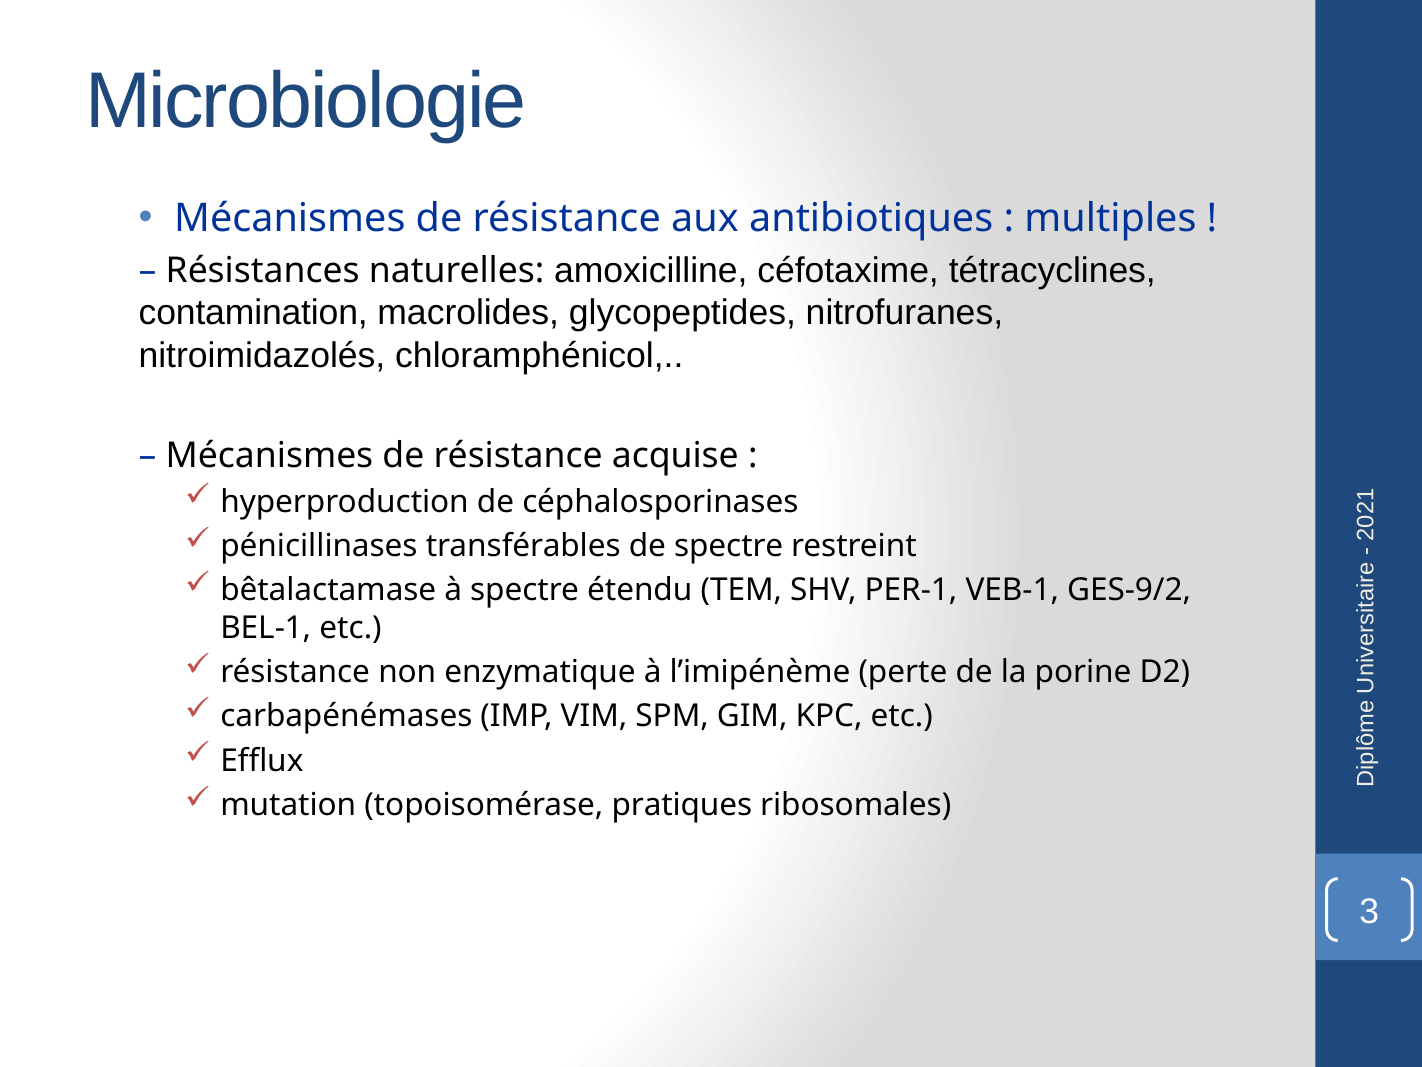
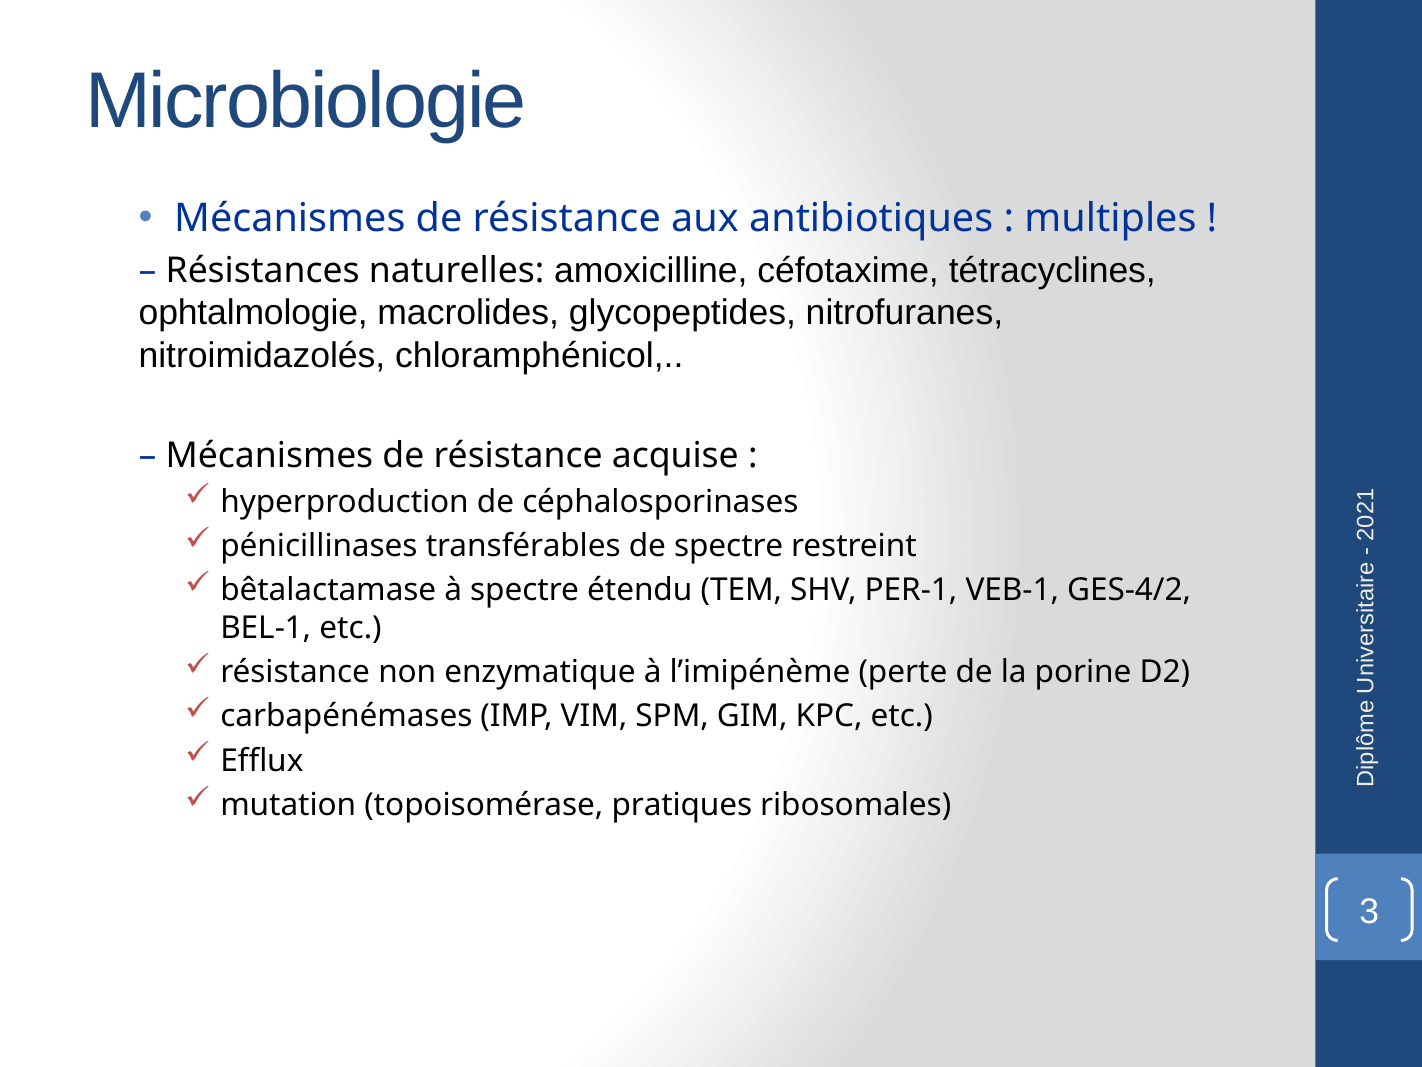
contamination: contamination -> ophtalmologie
GES-9/2: GES-9/2 -> GES-4/2
